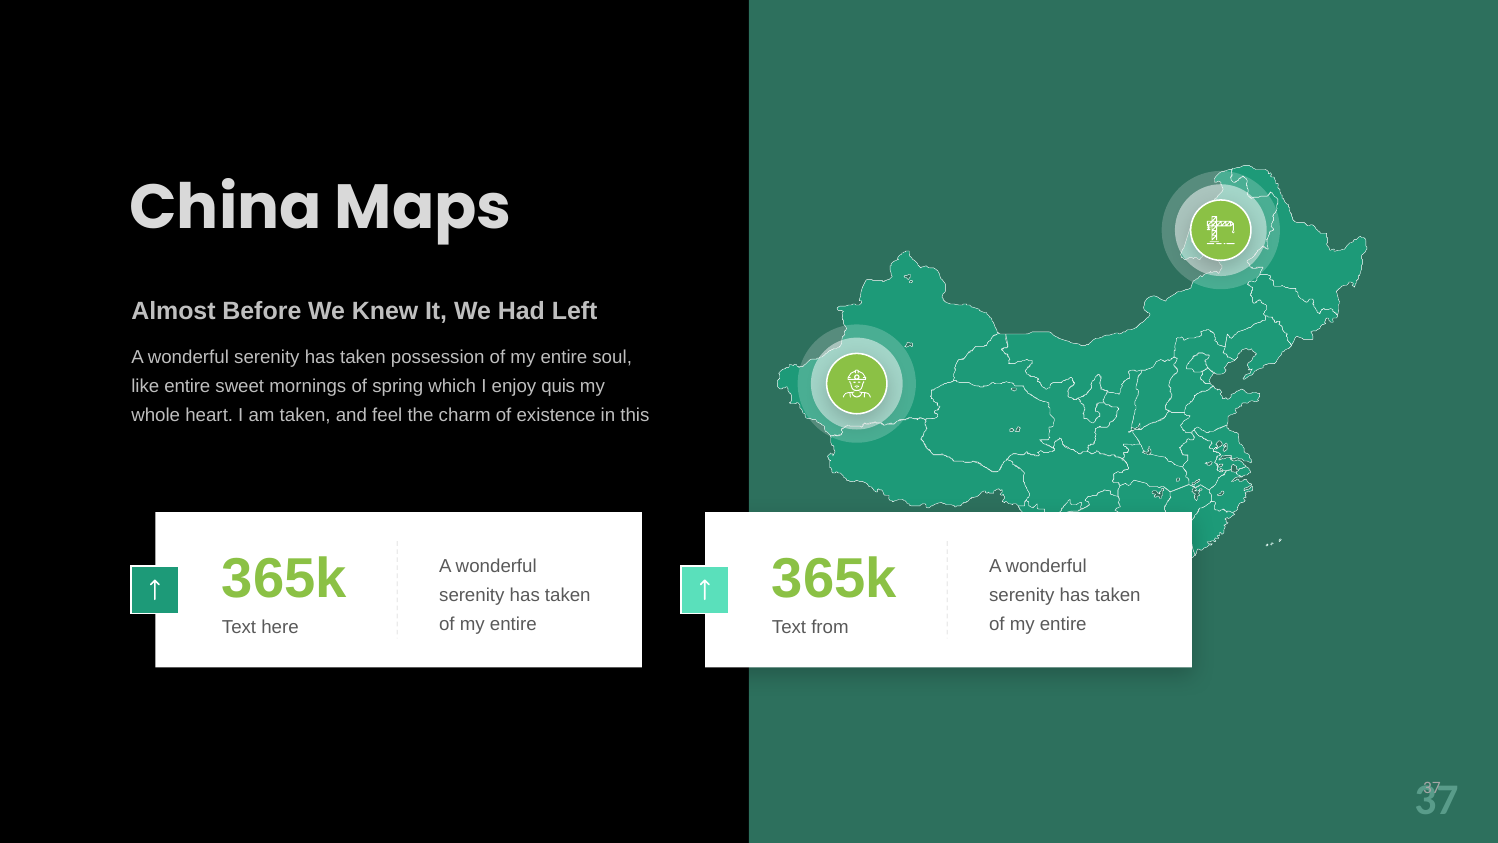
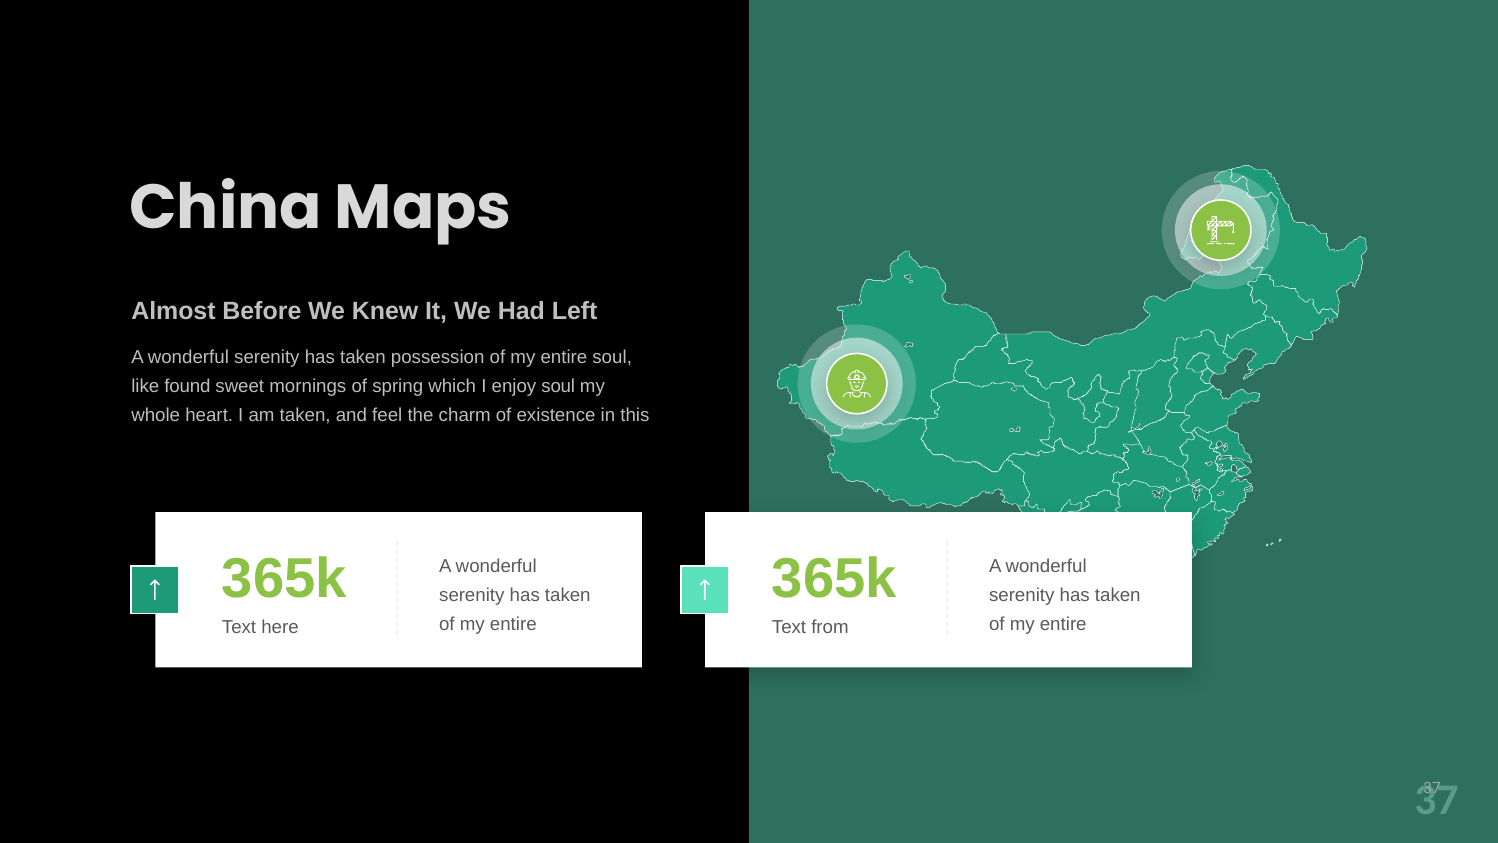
like entire: entire -> found
enjoy quis: quis -> soul
